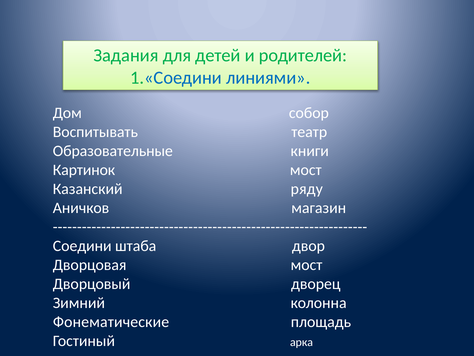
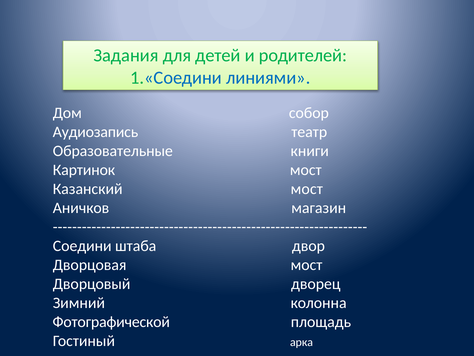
Воспитывать: Воспитывать -> Аудиозапись
Казанский ряду: ряду -> мост
Фонематические: Фонематические -> Фотографической
